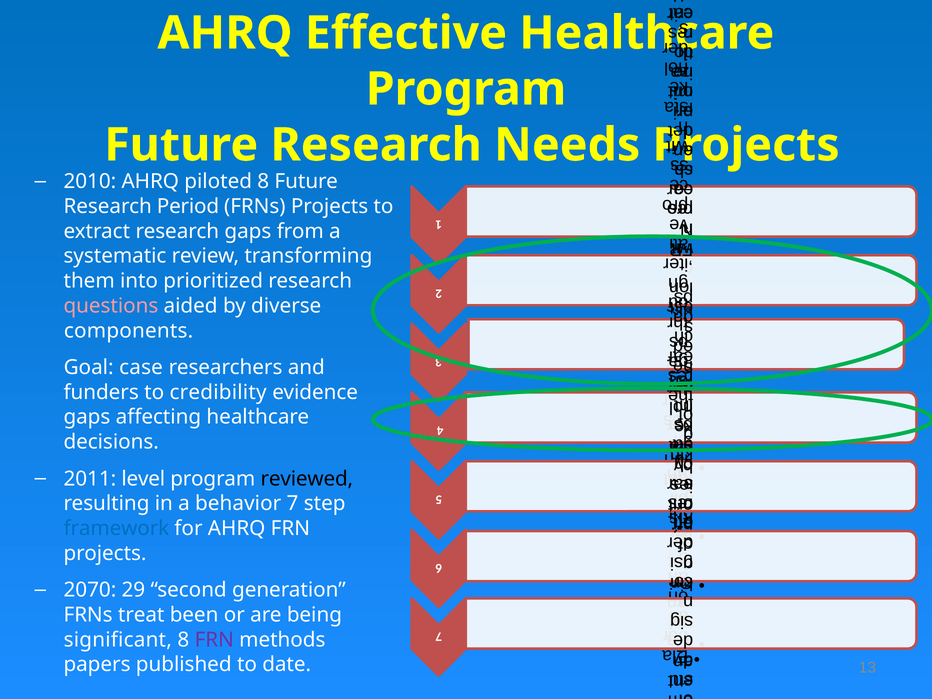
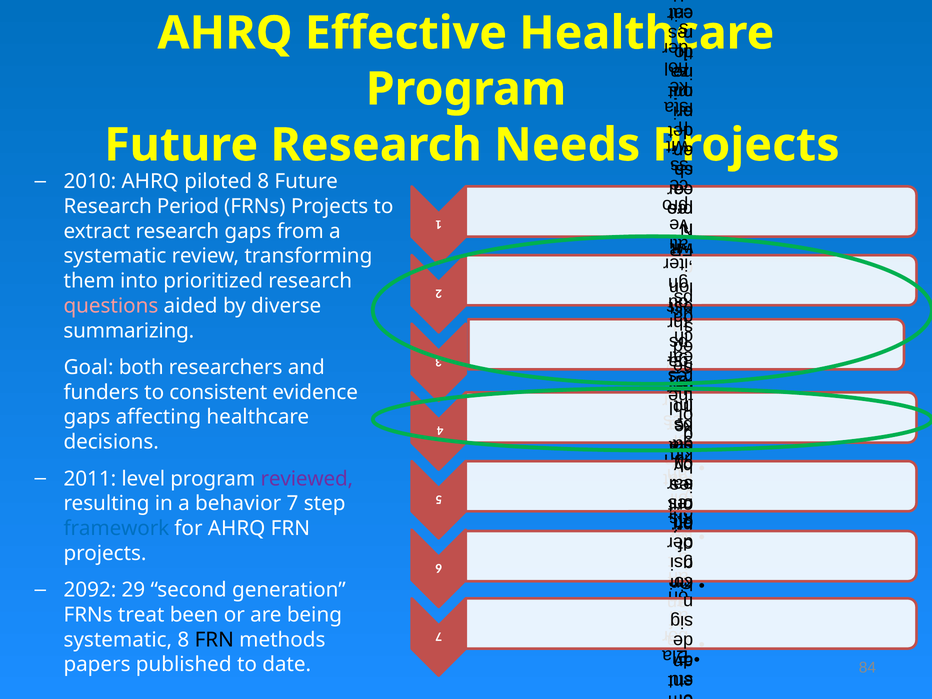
components: components -> summarizing
case: case -> both
credibility: credibility -> consistent
reviewed colour: black -> purple
2070: 2070 -> 2092
significant at (118, 640): significant -> systematic
FRN at (214, 640) colour: purple -> black
13: 13 -> 84
